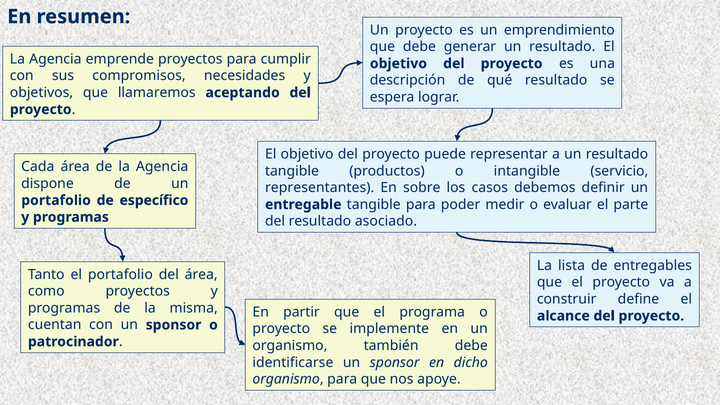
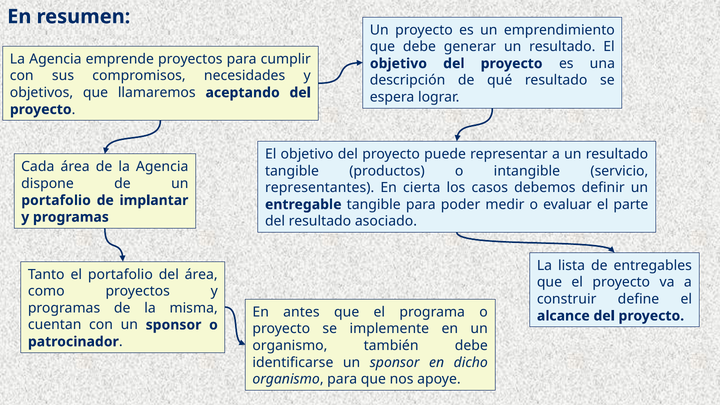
sobre: sobre -> cierta
específico: específico -> implantar
partir: partir -> antes
